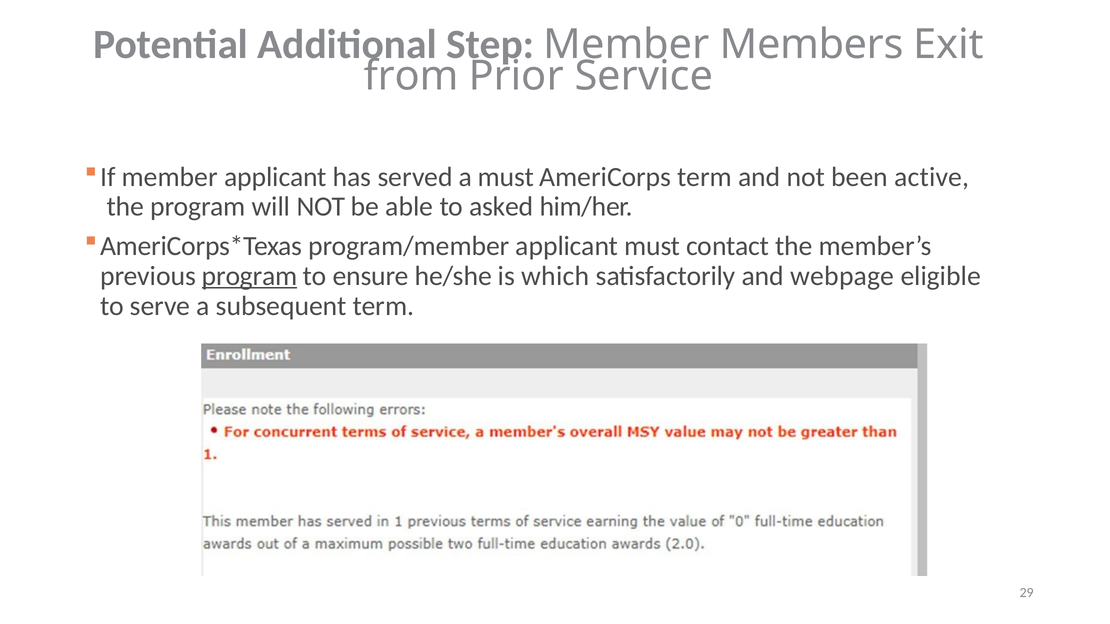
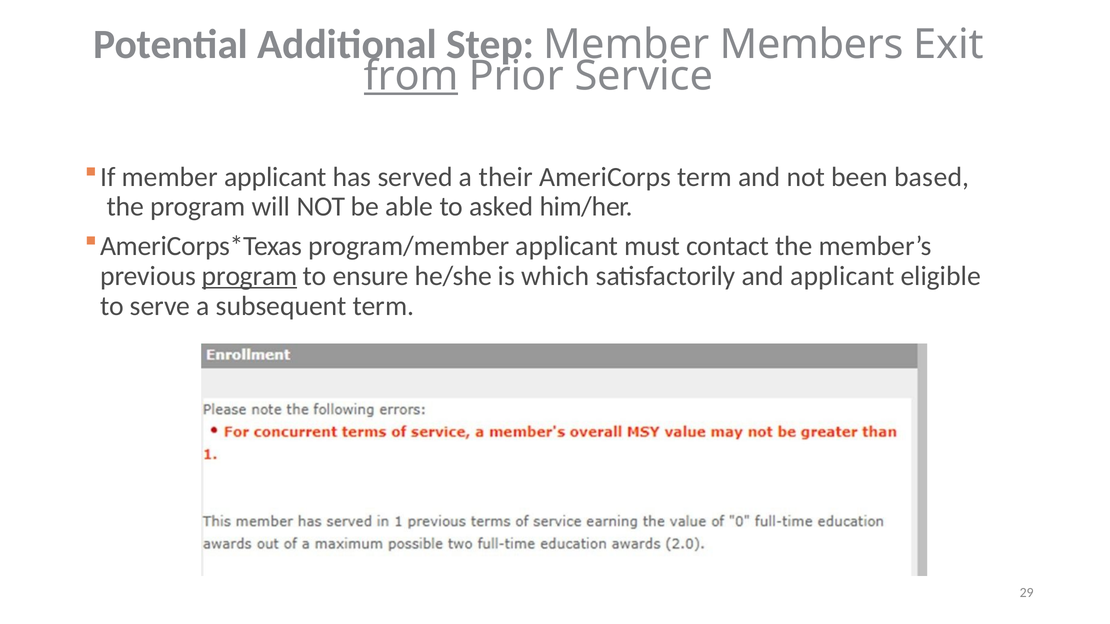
from underline: none -> present
a must: must -> their
active: active -> based
and webpage: webpage -> applicant
